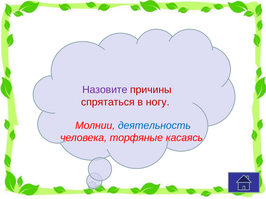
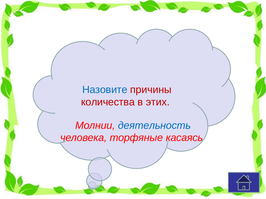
Назовите colour: purple -> blue
спрятаться: спрятаться -> количества
ногу: ногу -> этих
